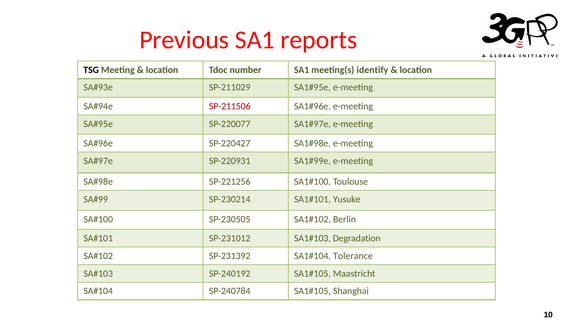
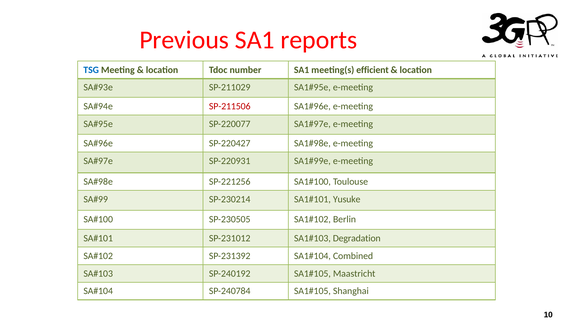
TSG colour: black -> blue
identify: identify -> efficient
Tolerance: Tolerance -> Combined
